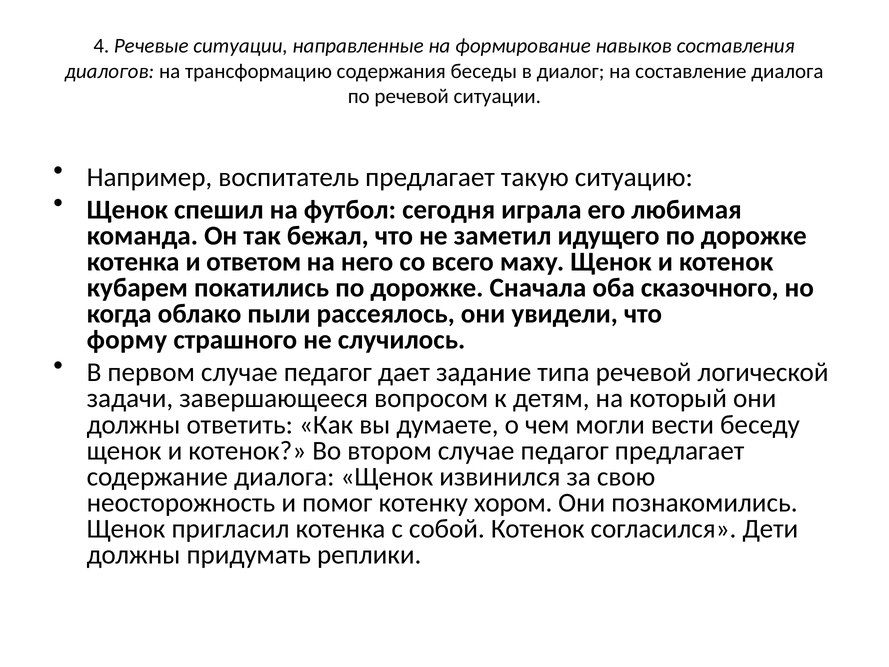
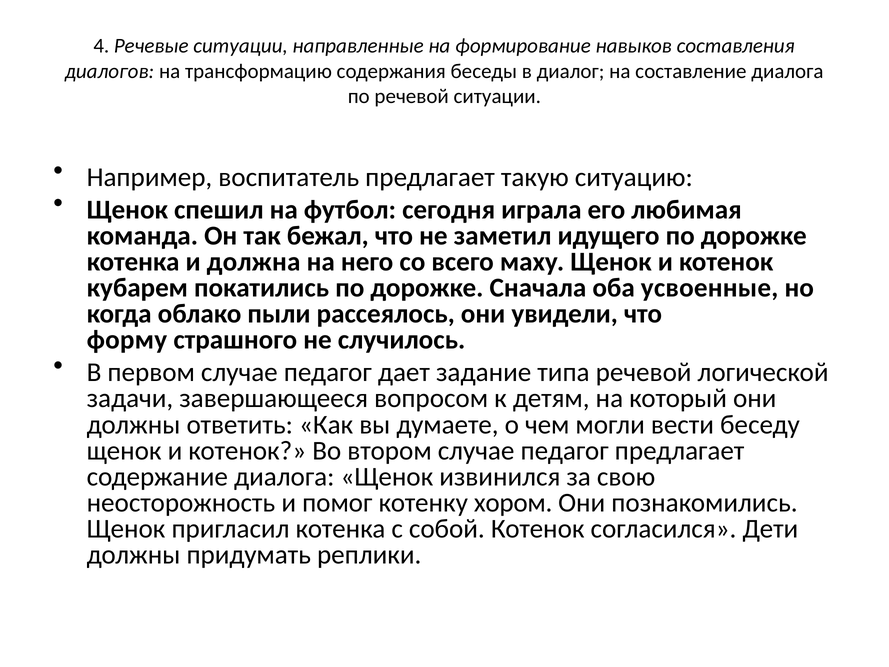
ответом: ответом -> должна
сказочного: сказочного -> усвоенные
